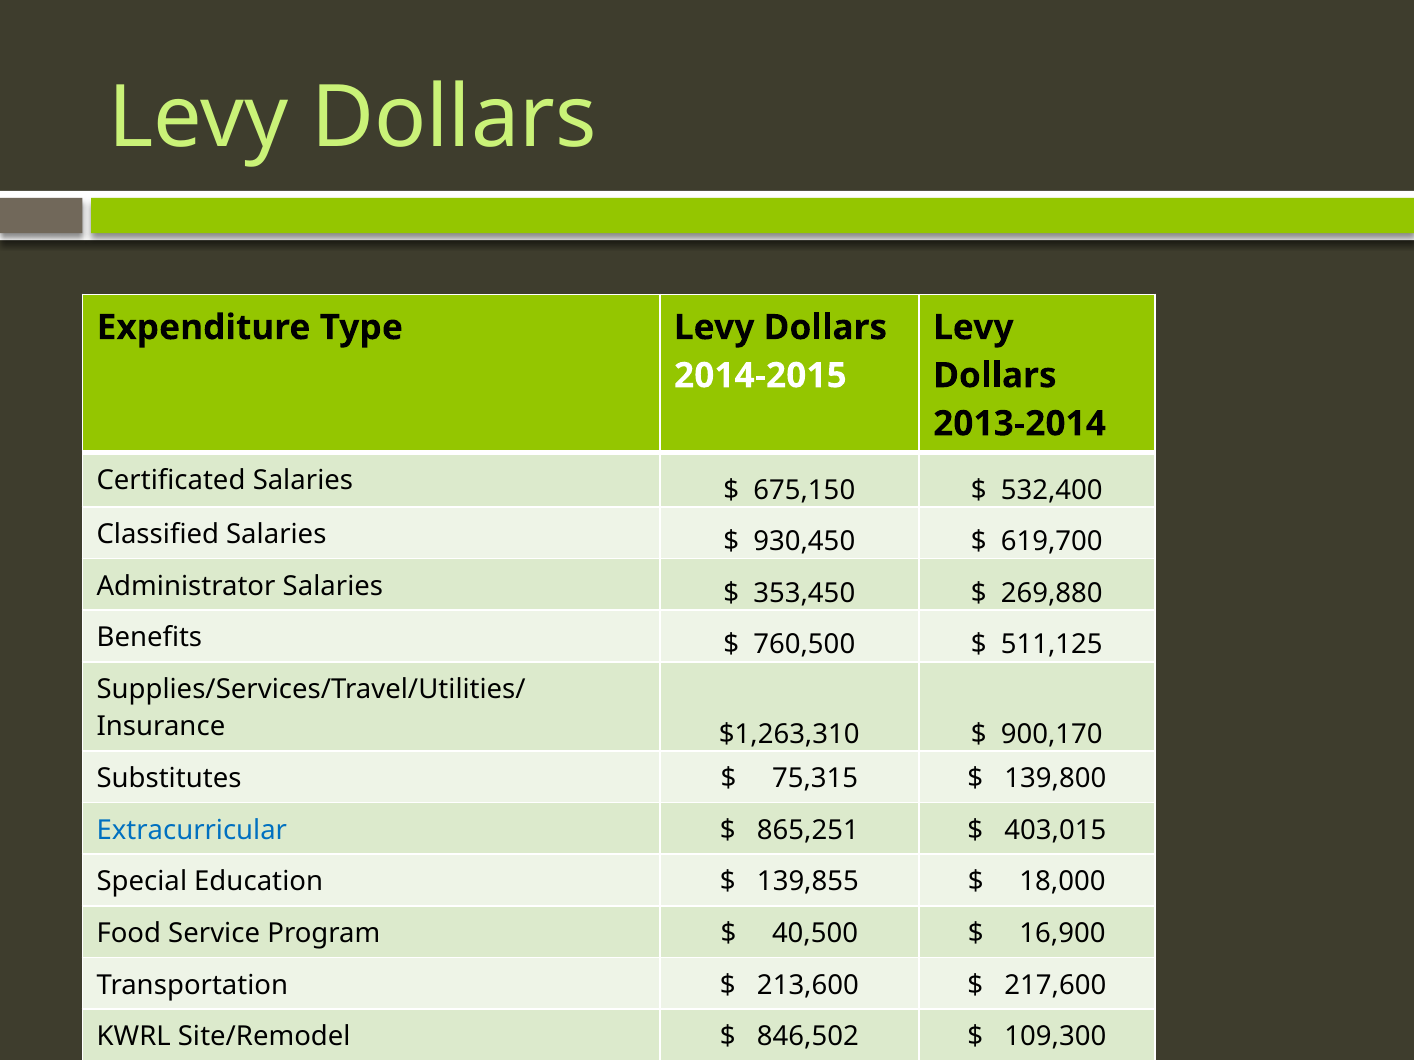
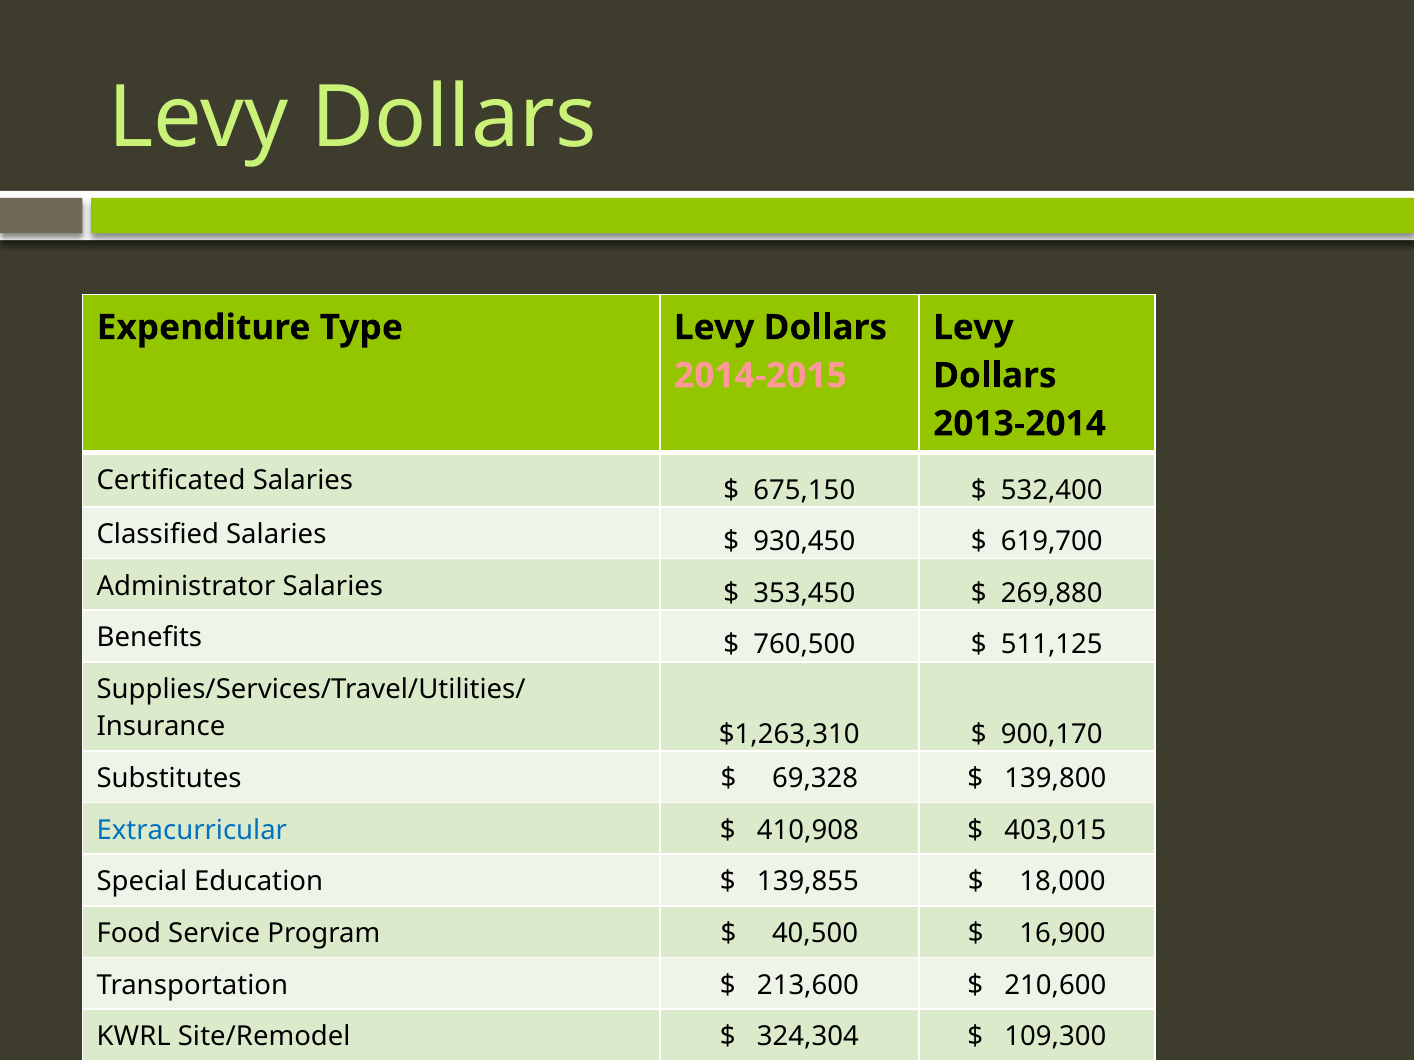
2014-2015 colour: white -> pink
75,315: 75,315 -> 69,328
865,251: 865,251 -> 410,908
217,600: 217,600 -> 210,600
846,502: 846,502 -> 324,304
